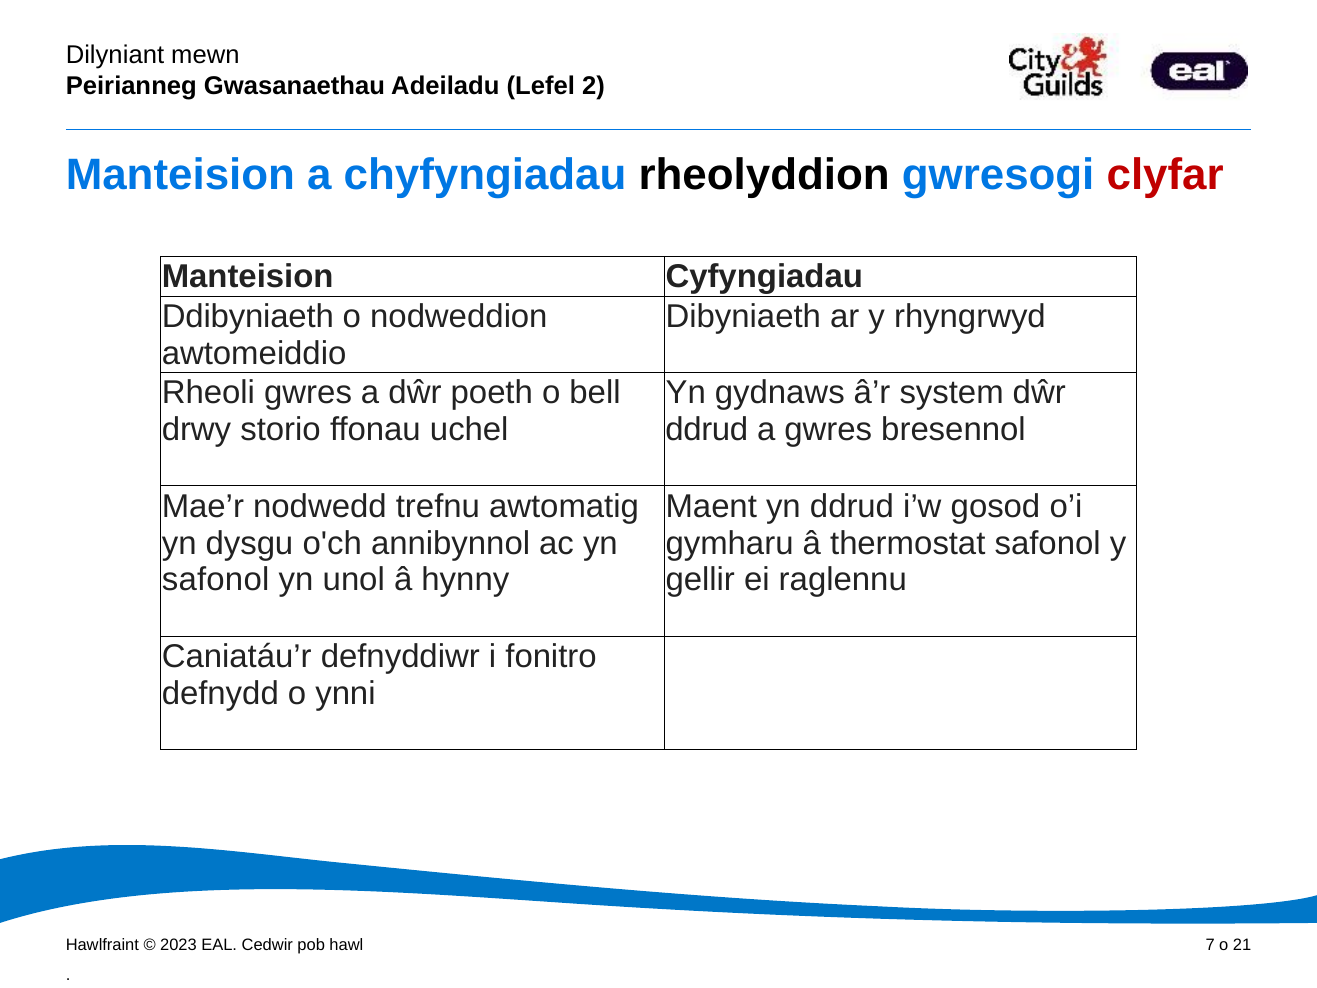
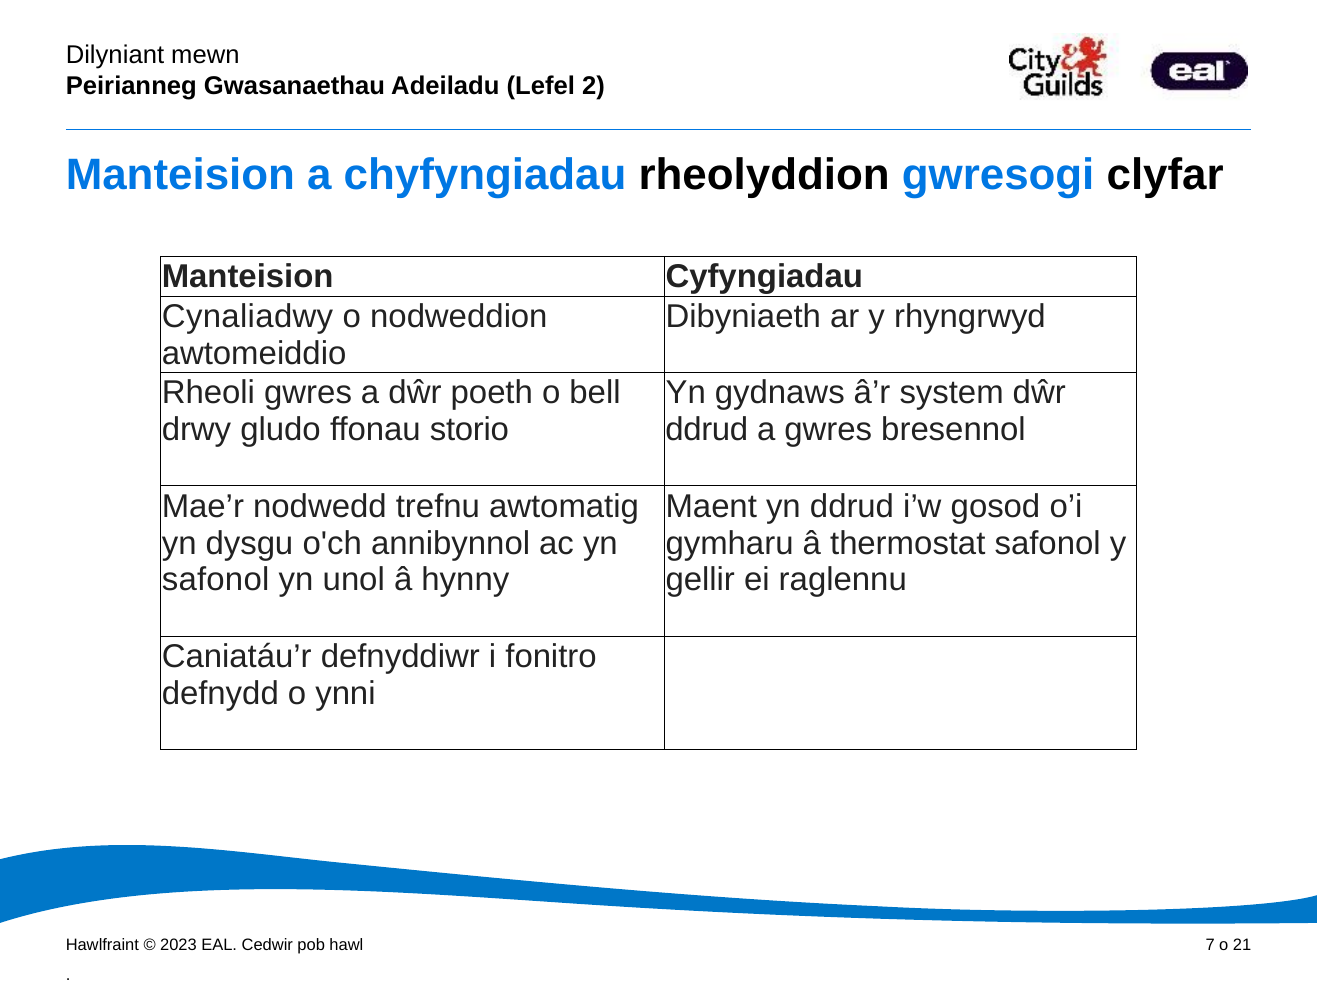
clyfar colour: red -> black
Ddibyniaeth: Ddibyniaeth -> Cynaliadwy
storio: storio -> gludo
uchel: uchel -> storio
